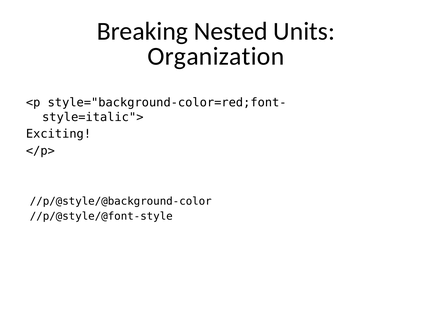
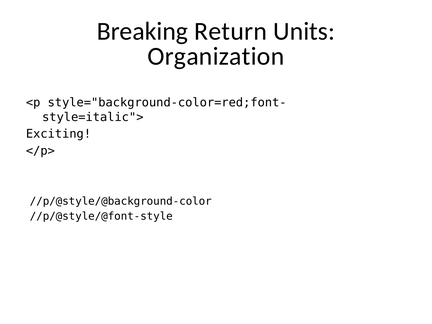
Nested: Nested -> Return
